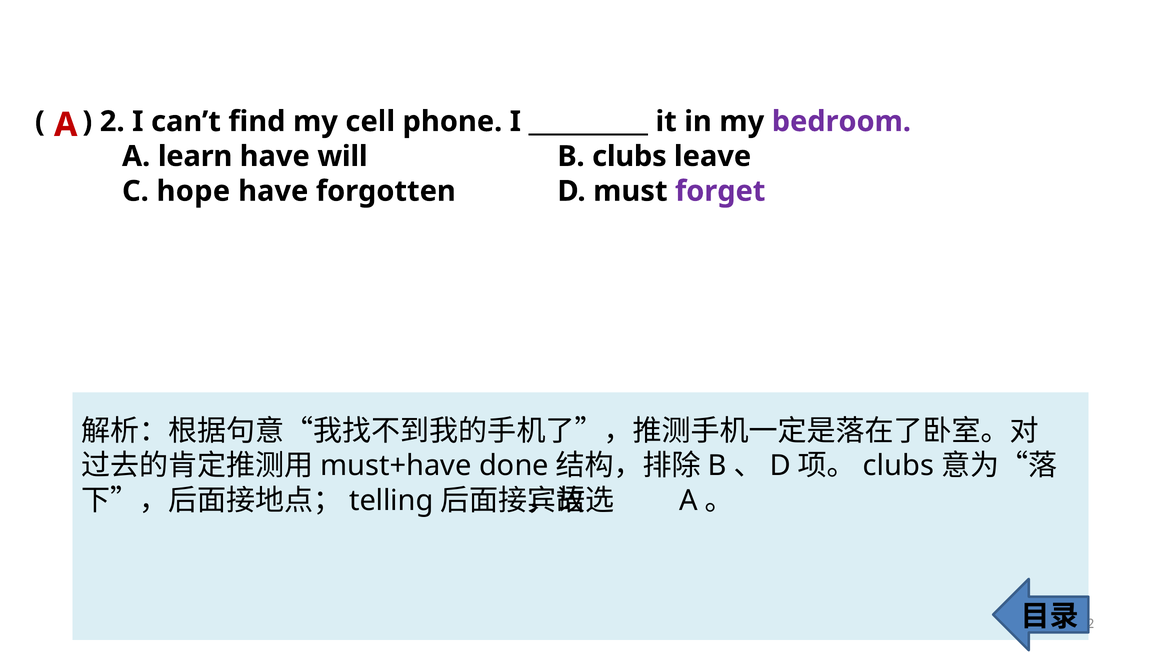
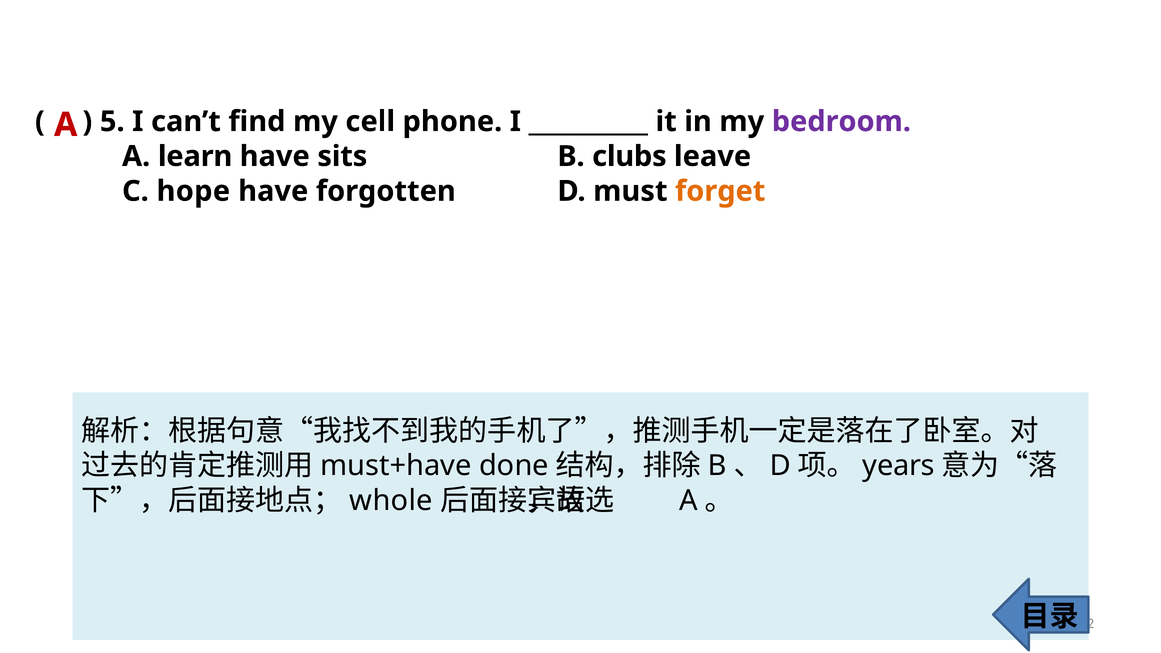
2: 2 -> 5
will: will -> sits
forget colour: purple -> orange
clubs at (898, 466): clubs -> years
telling: telling -> whole
